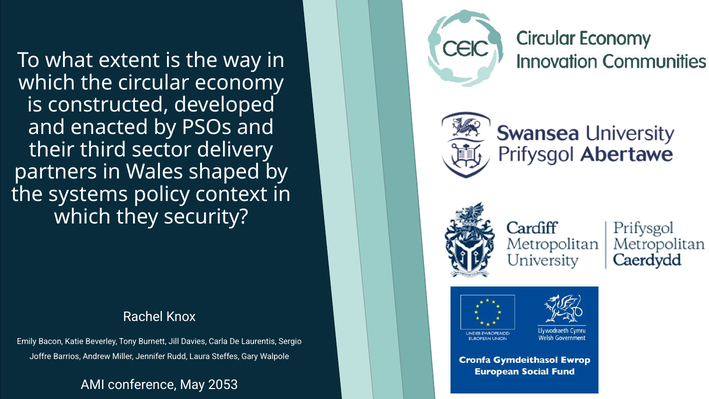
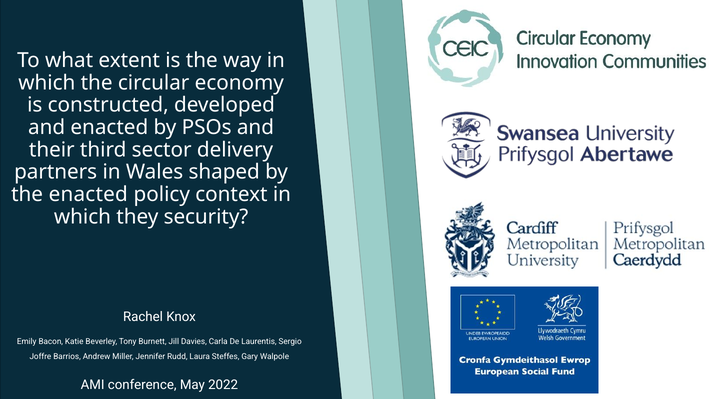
the systems: systems -> enacted
2053: 2053 -> 2022
